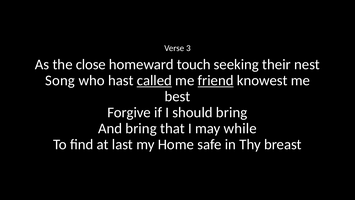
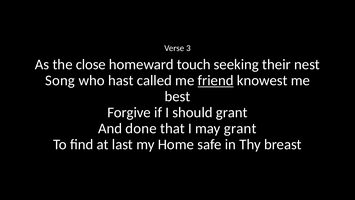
called underline: present -> none
should bring: bring -> grant
And bring: bring -> done
may while: while -> grant
